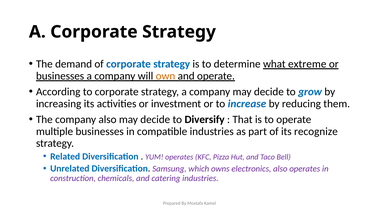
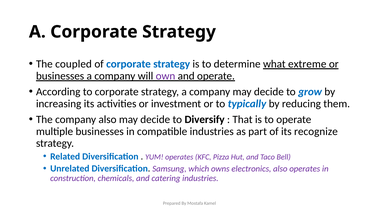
demand: demand -> coupled
own colour: orange -> purple
increase: increase -> typically
